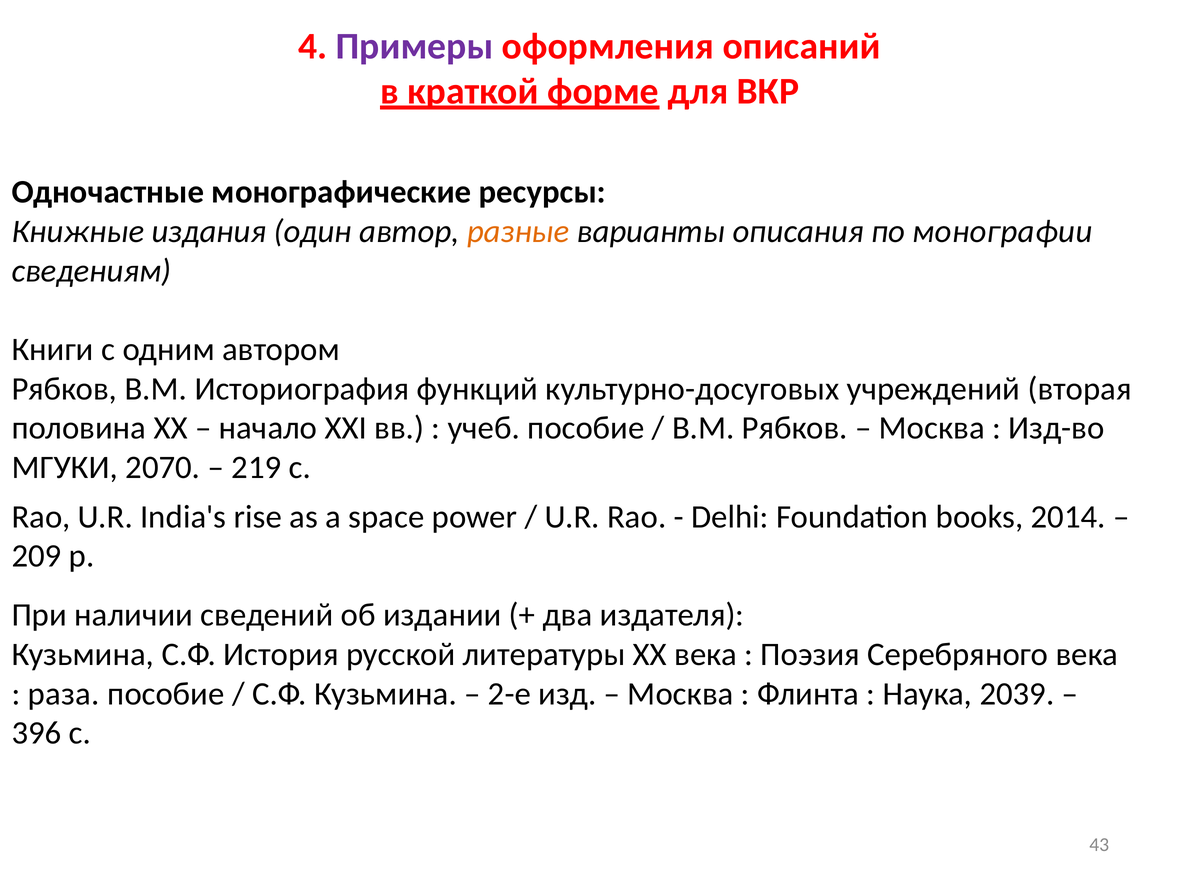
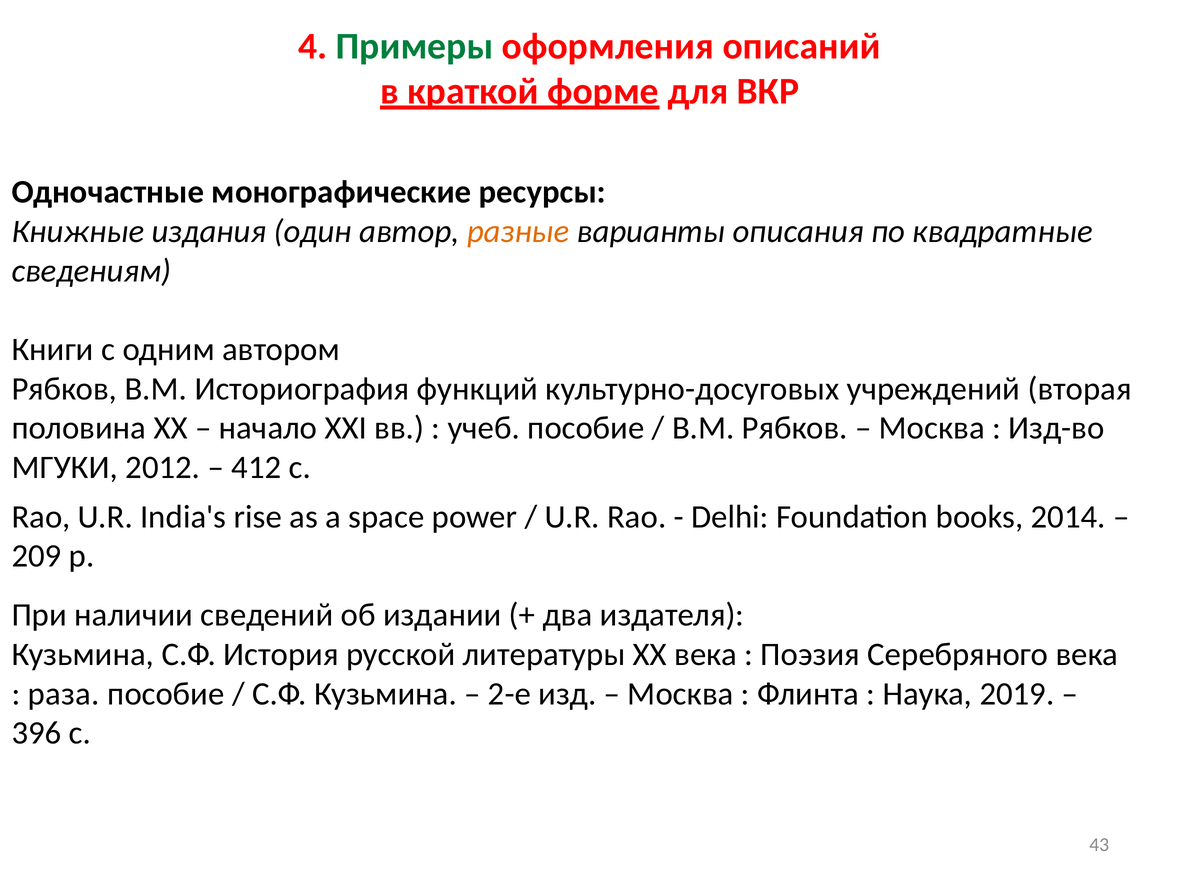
Примеры colour: purple -> green
монографии: монографии -> квадратные
2070: 2070 -> 2012
219: 219 -> 412
2039: 2039 -> 2019
